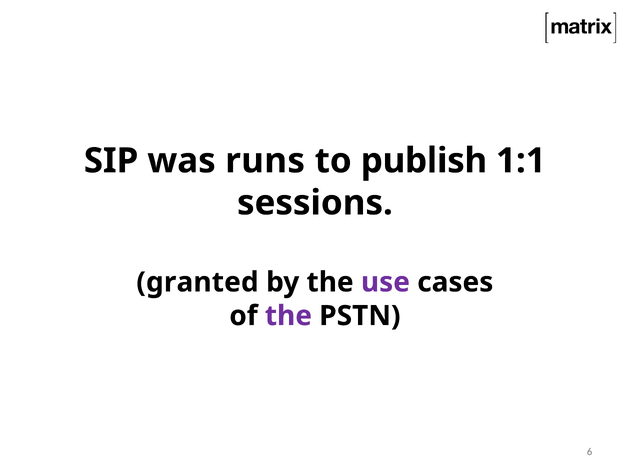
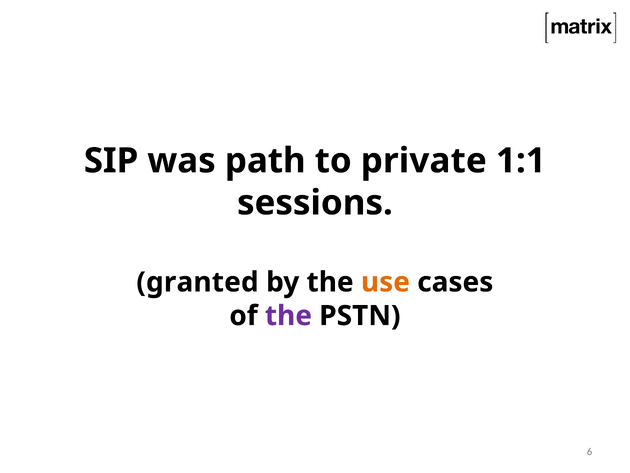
runs: runs -> path
publish: publish -> private
use colour: purple -> orange
